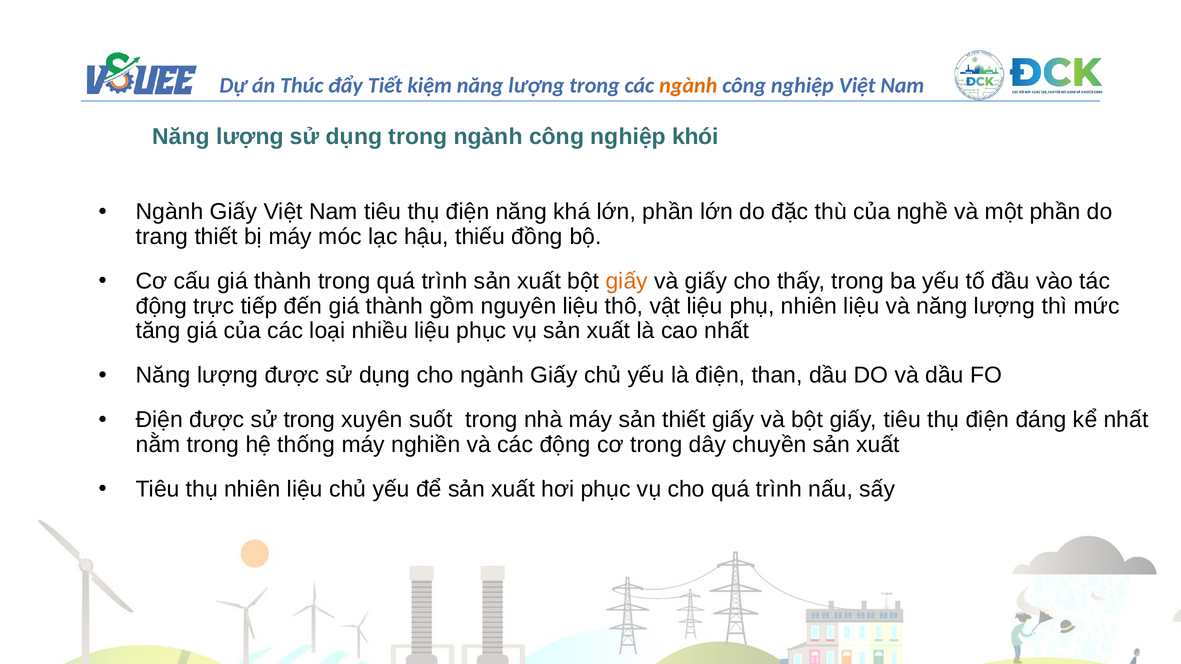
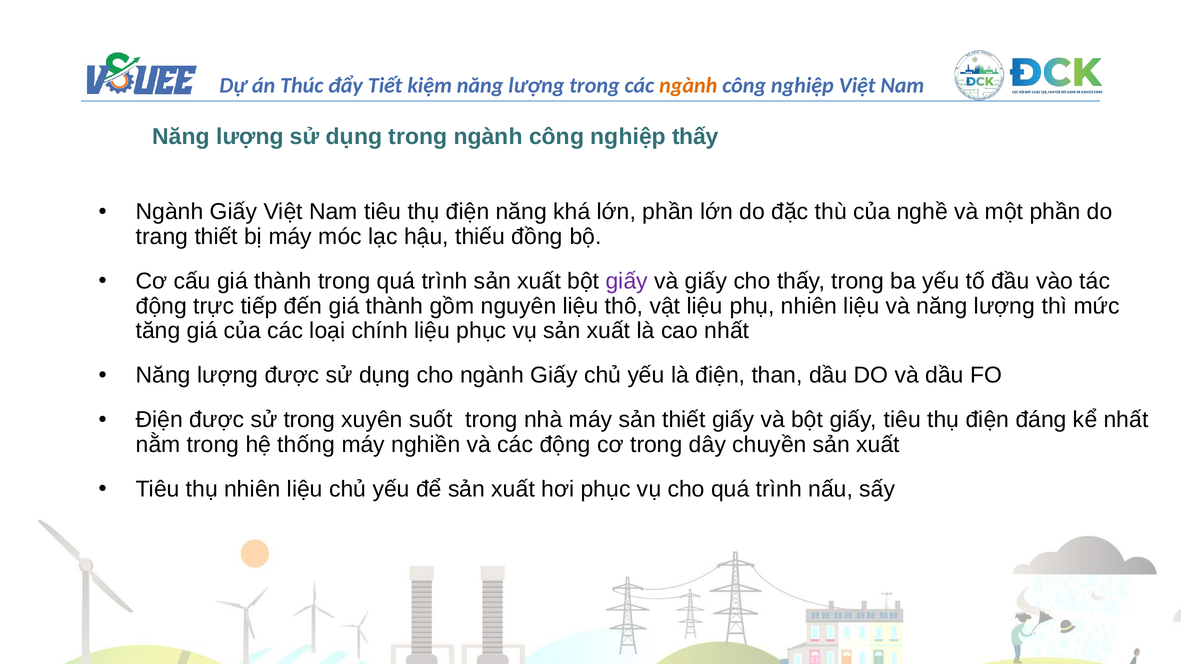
nghiệp khói: khói -> thấy
giấy at (627, 281) colour: orange -> purple
nhiều: nhiều -> chính
